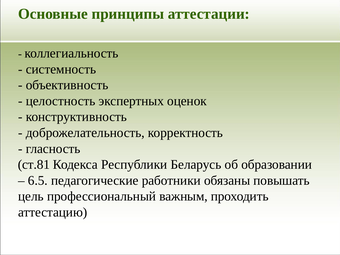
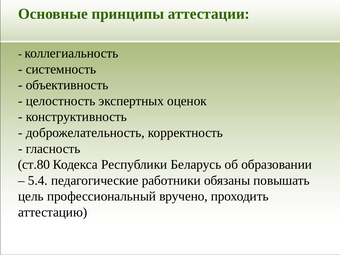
ст.81: ст.81 -> ст.80
6.5: 6.5 -> 5.4
важным: важным -> вручено
